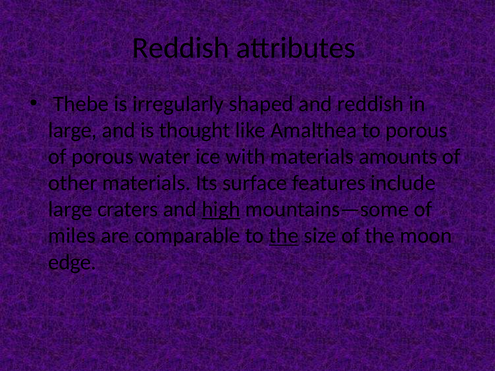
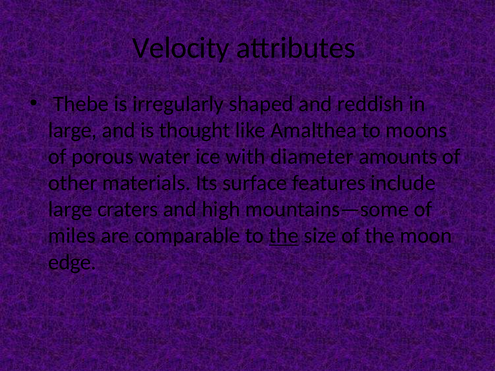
Reddish at (181, 48): Reddish -> Velocity
to porous: porous -> moons
with materials: materials -> diameter
high underline: present -> none
